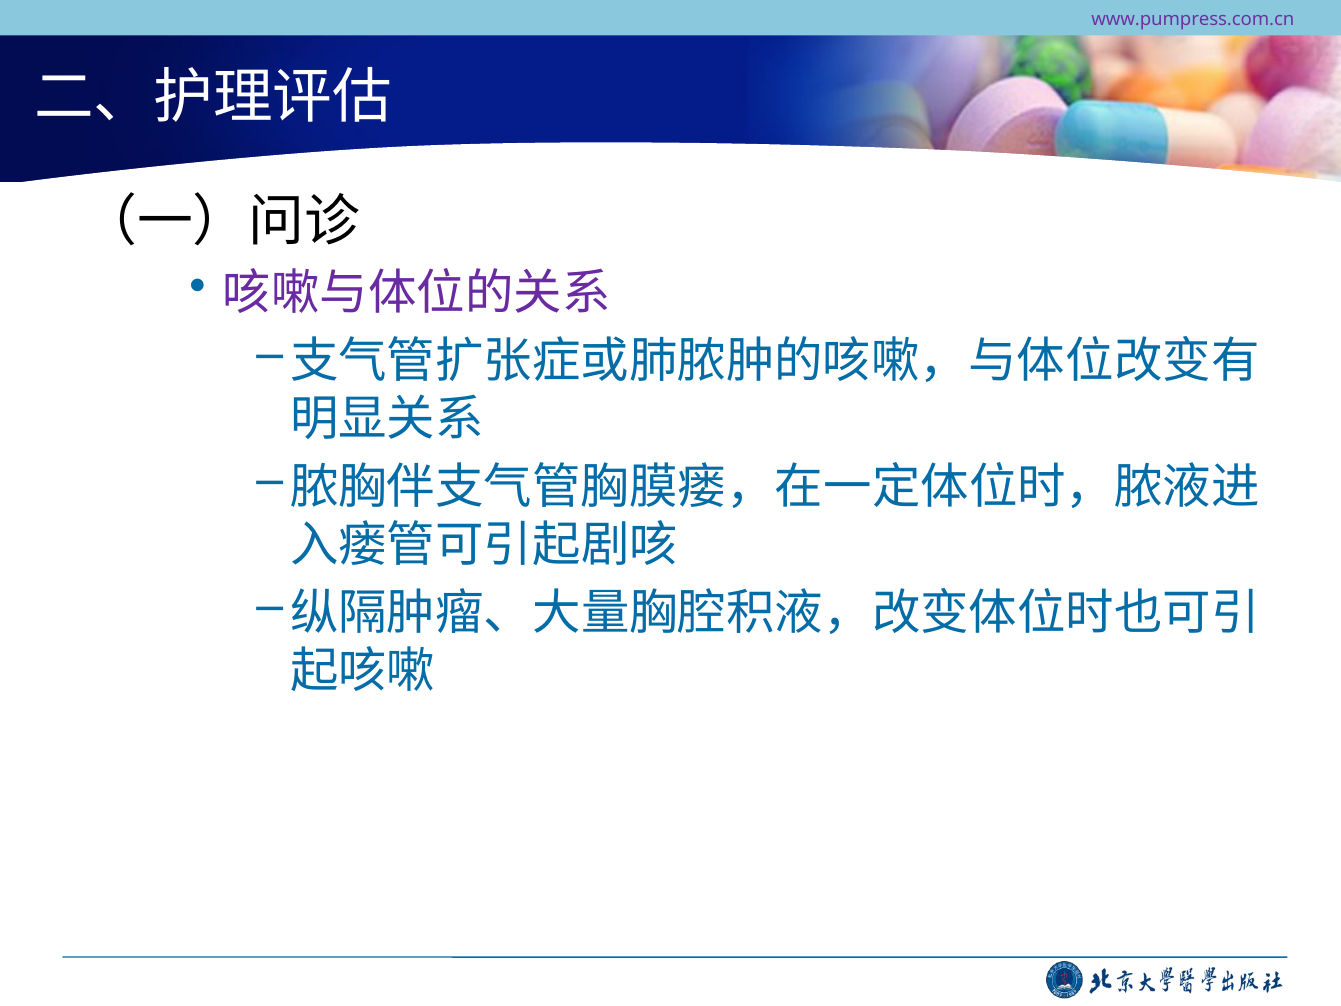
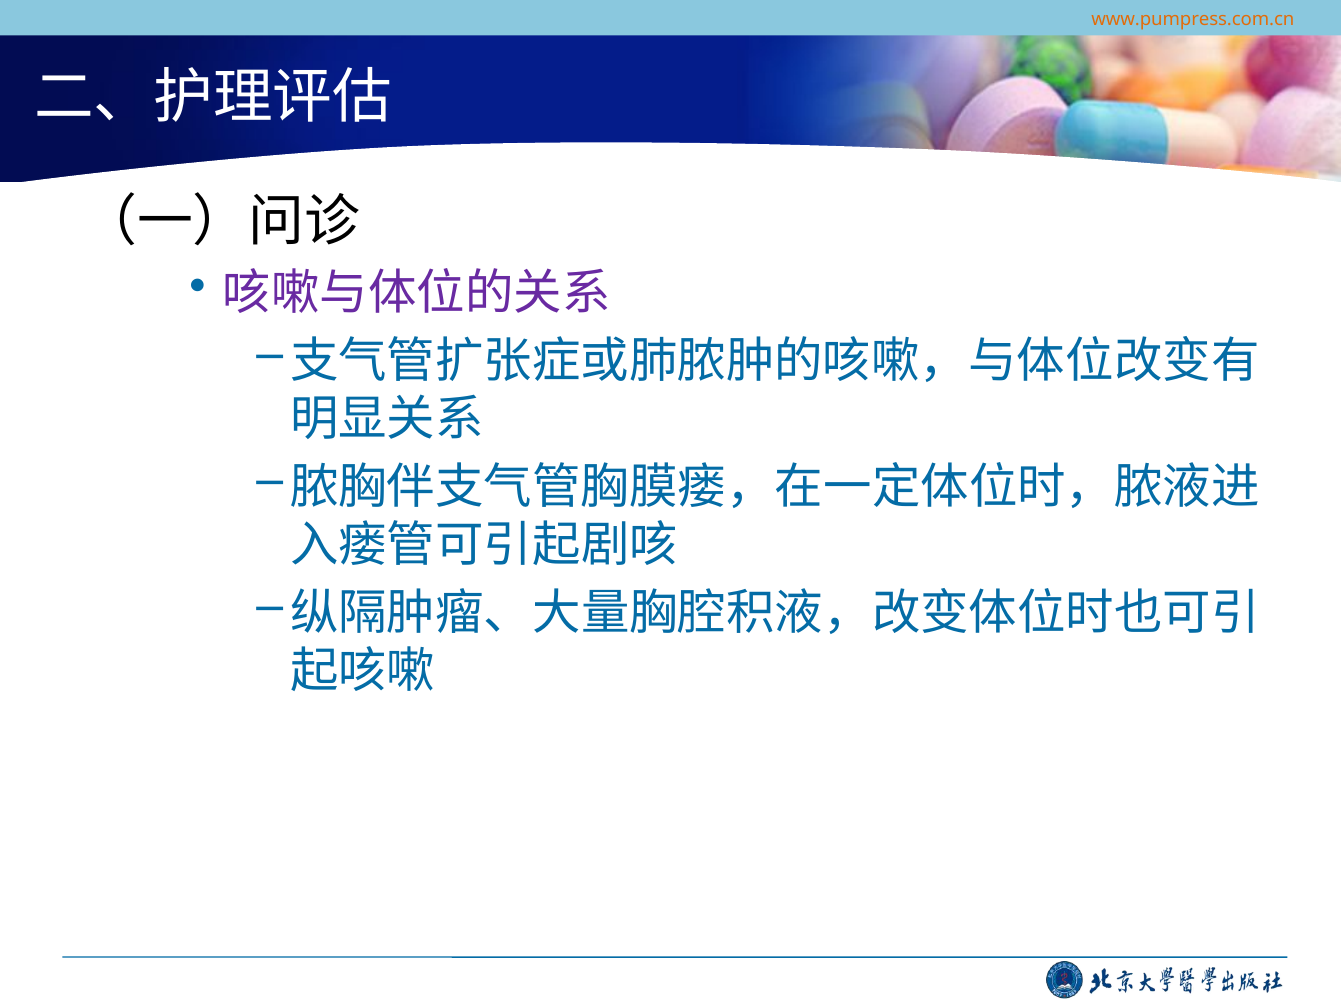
www.pumpress.com.cn colour: purple -> orange
